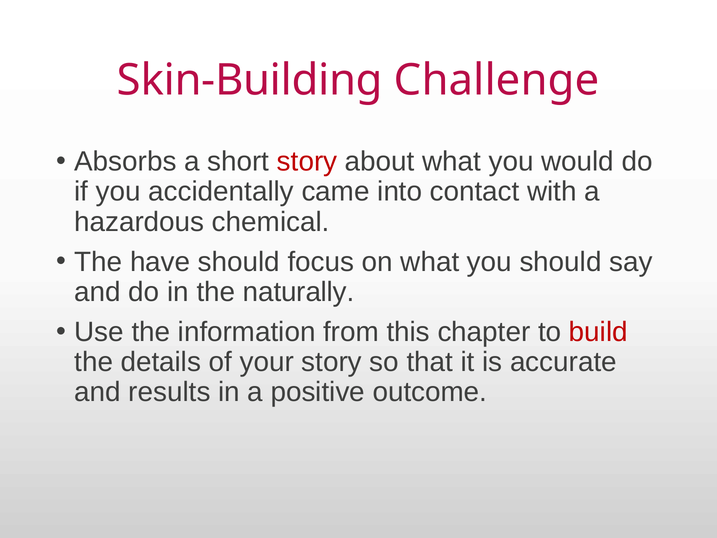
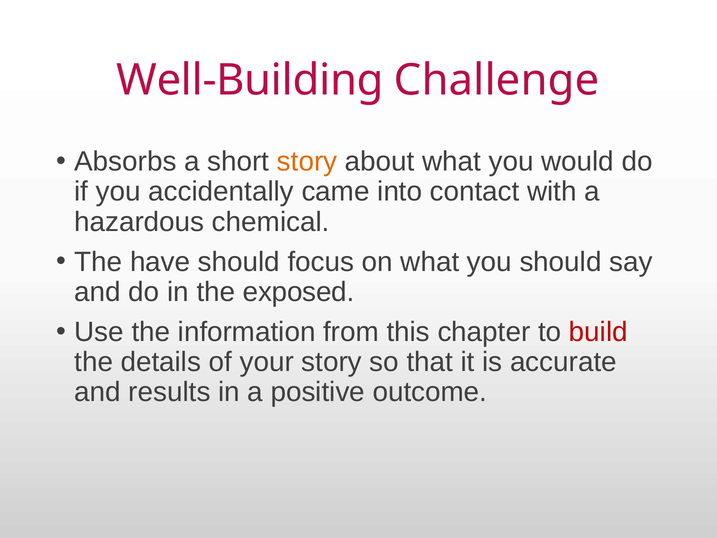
Skin-Building: Skin-Building -> Well-Building
story at (307, 162) colour: red -> orange
naturally: naturally -> exposed
